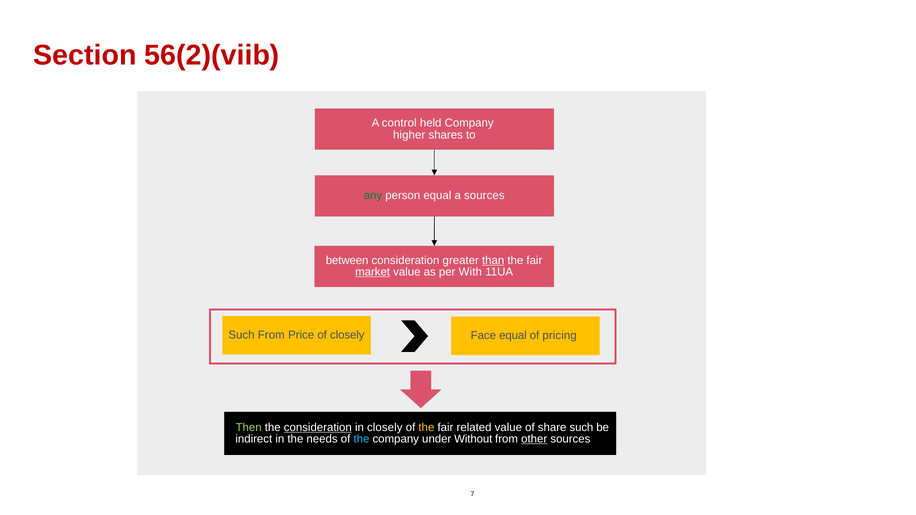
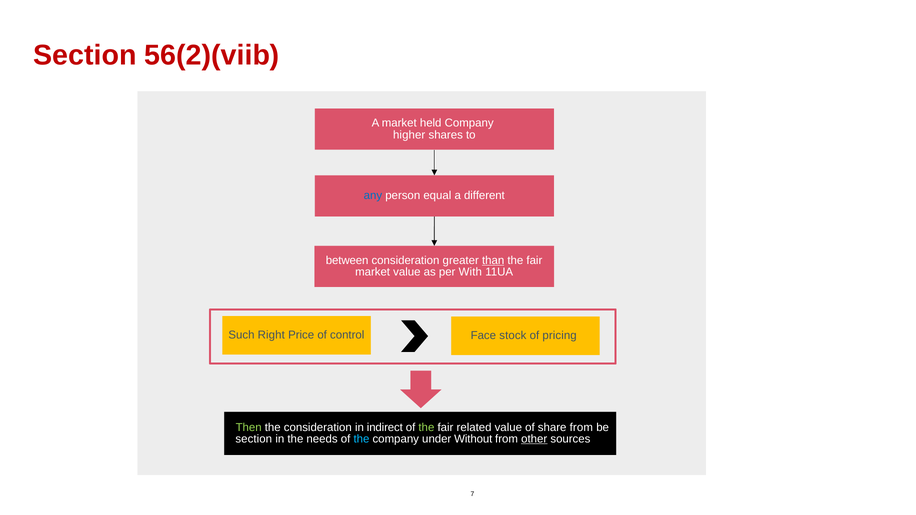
A control: control -> market
any colour: green -> blue
a sources: sources -> different
market at (373, 272) underline: present -> none
Such From: From -> Right
of closely: closely -> control
Face equal: equal -> stock
consideration at (318, 427) underline: present -> none
in closely: closely -> indirect
the at (426, 427) colour: yellow -> light green
share such: such -> from
indirect at (254, 439): indirect -> section
